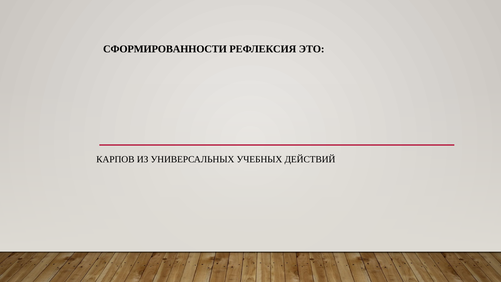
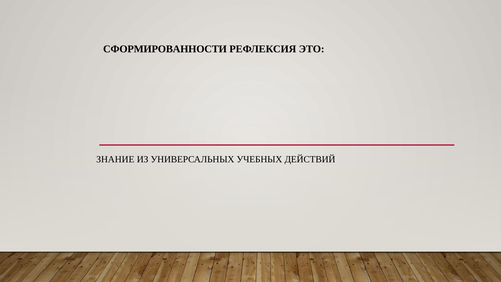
КАРПОВ: КАРПОВ -> ЗНАНИЕ
